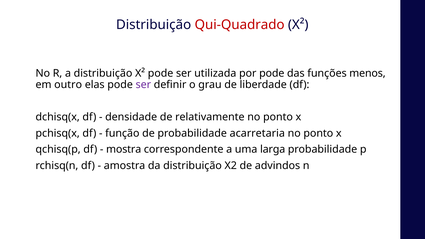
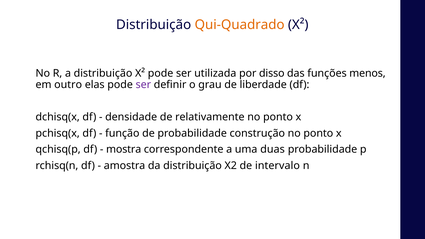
Qui-Quadrado colour: red -> orange
por pode: pode -> disso
acarretaria: acarretaria -> construção
larga: larga -> duas
advindos: advindos -> intervalo
